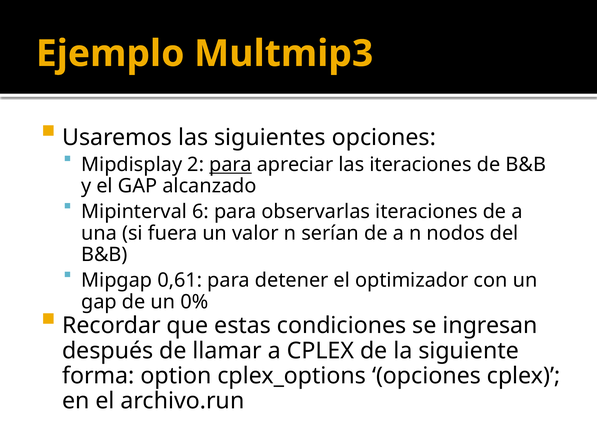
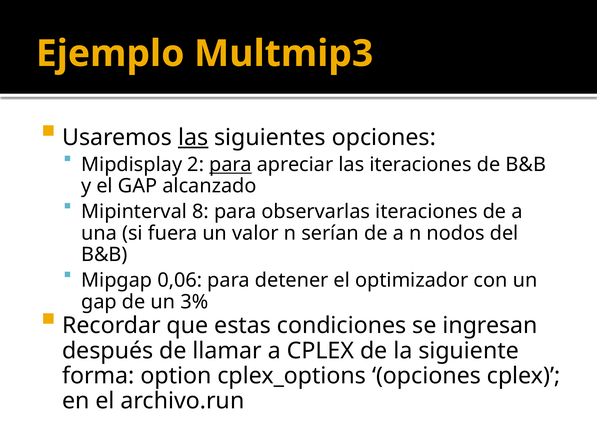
las at (193, 137) underline: none -> present
6: 6 -> 8
0,61: 0,61 -> 0,06
0%: 0% -> 3%
